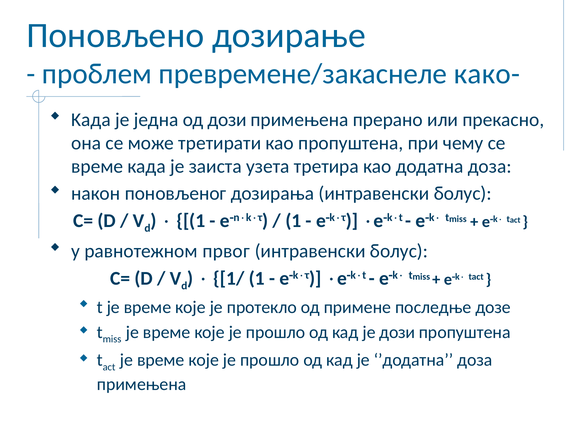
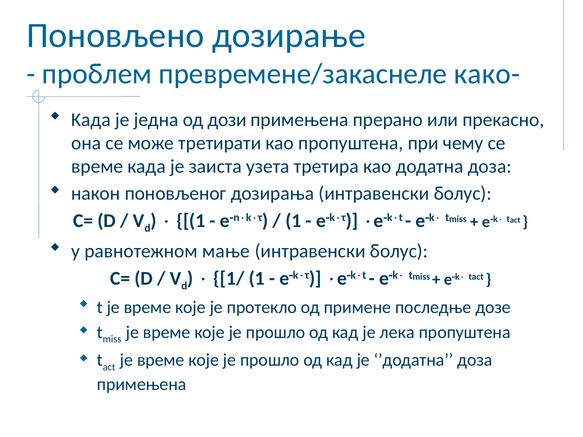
првог: првог -> мање
је дози: дози -> лека
